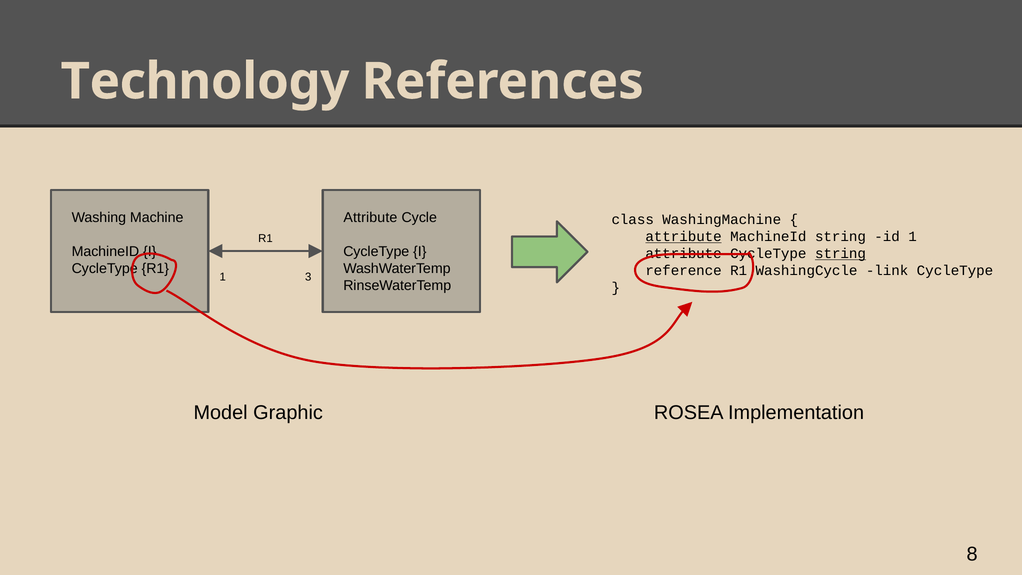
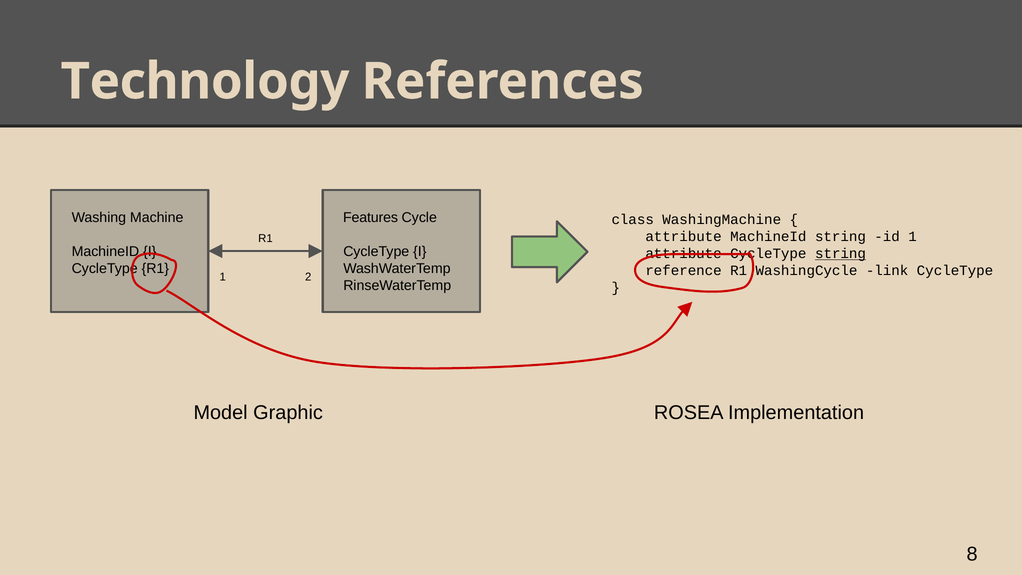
Attribute at (370, 217): Attribute -> Features
attribute at (684, 237) underline: present -> none
3: 3 -> 2
